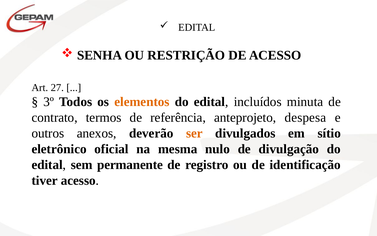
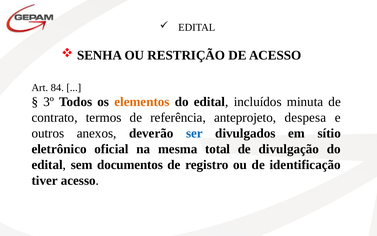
27: 27 -> 84
ser colour: orange -> blue
nulo: nulo -> total
permanente: permanente -> documentos
